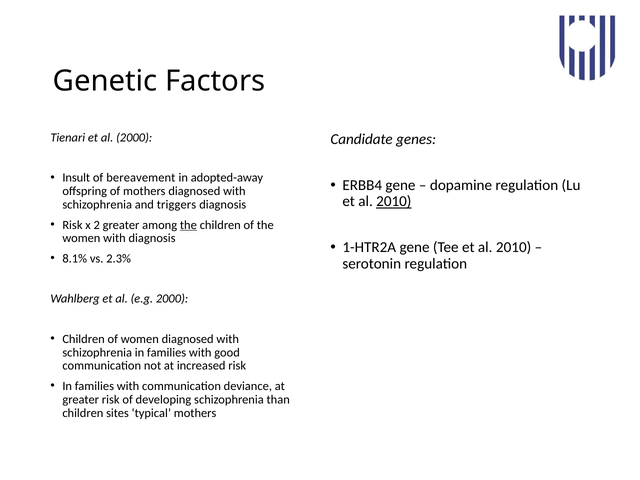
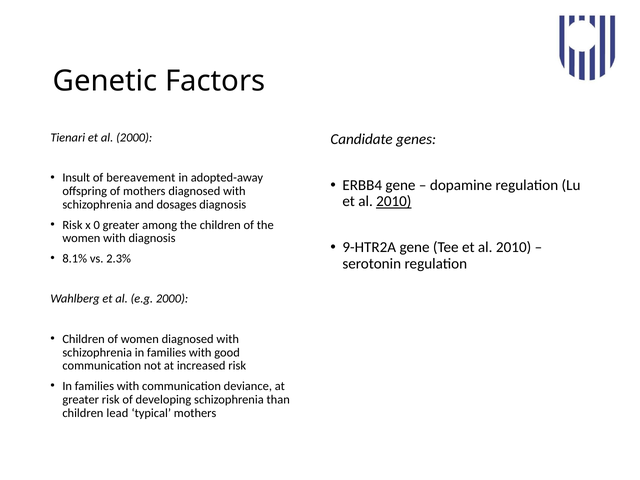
triggers: triggers -> dosages
2: 2 -> 0
the at (188, 225) underline: present -> none
1-HTR2A: 1-HTR2A -> 9-HTR2A
sites: sites -> lead
